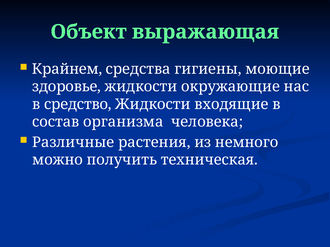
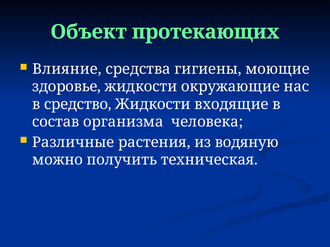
выражающая: выражающая -> протекающих
Крайнем: Крайнем -> Влияние
немного: немного -> водяную
